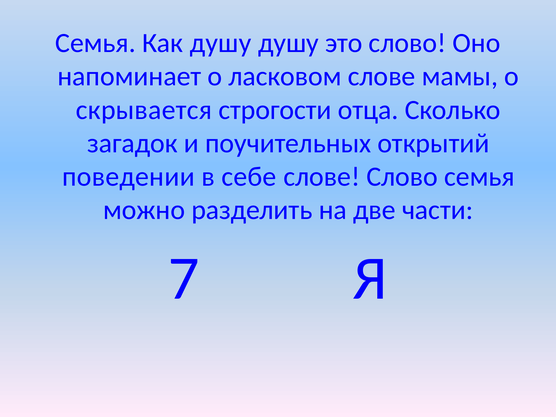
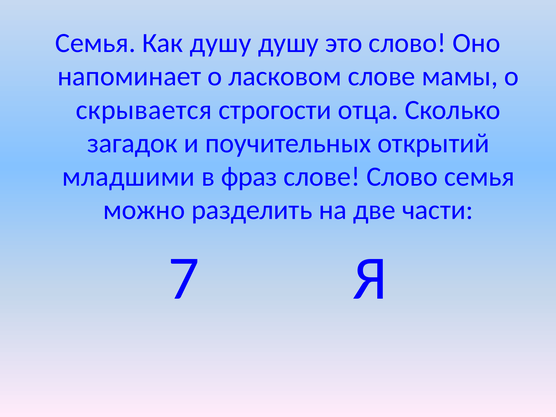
поведении: поведении -> младшими
себе: себе -> фраз
